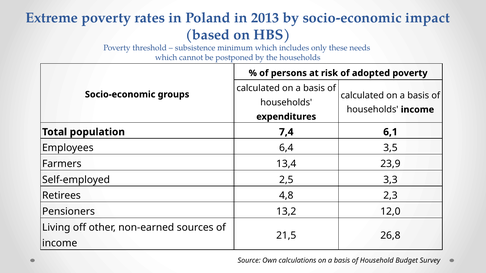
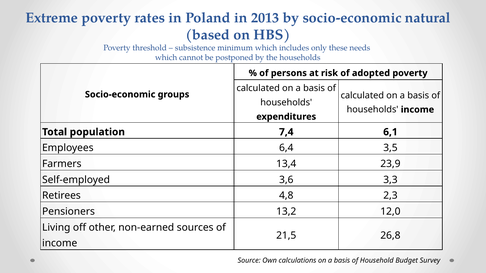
impact: impact -> natural
2,5: 2,5 -> 3,6
